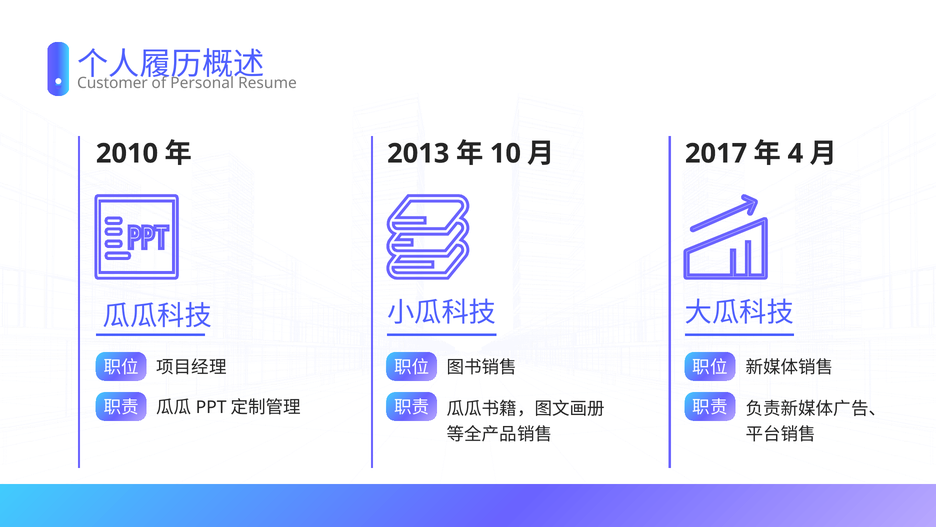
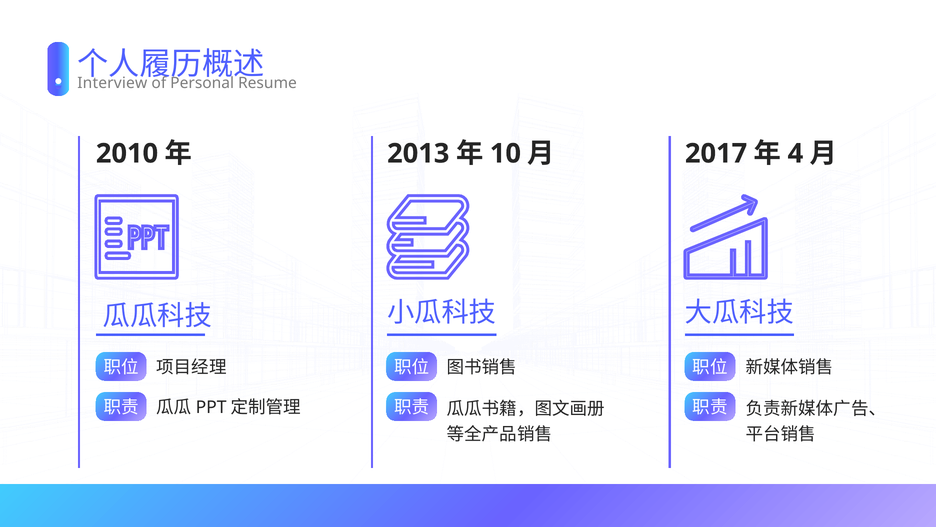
Customer: Customer -> Interview
